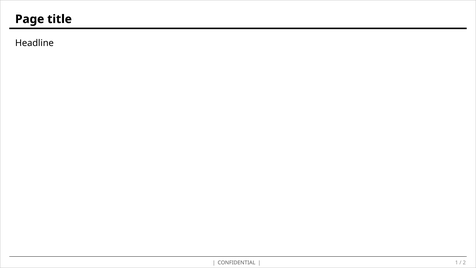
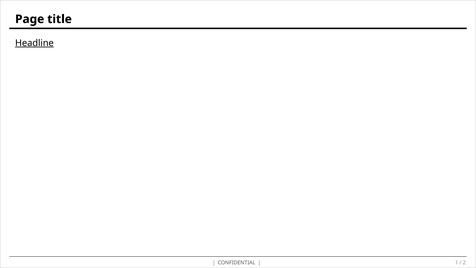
Headline underline: none -> present
